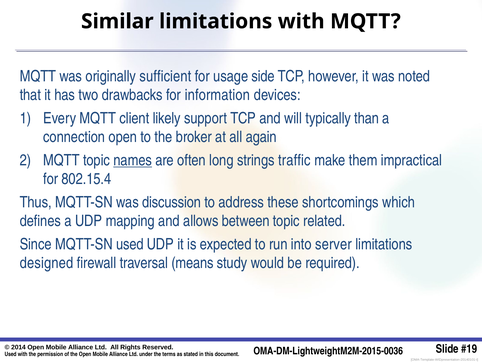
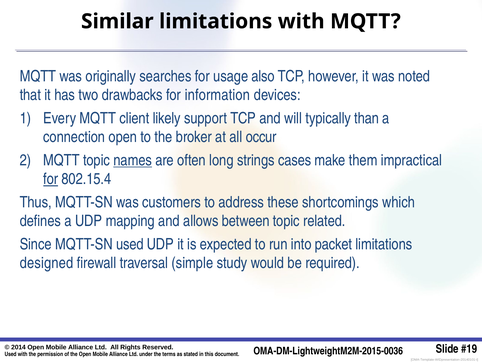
sufficient: sufficient -> searches
side: side -> also
again: again -> occur
traffic: traffic -> cases
for at (51, 179) underline: none -> present
discussion: discussion -> customers
server: server -> packet
means: means -> simple
